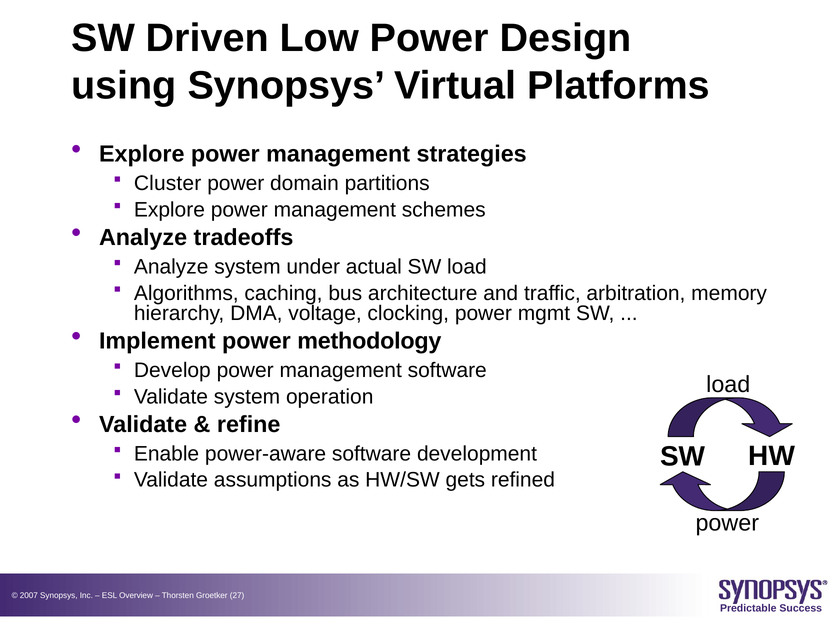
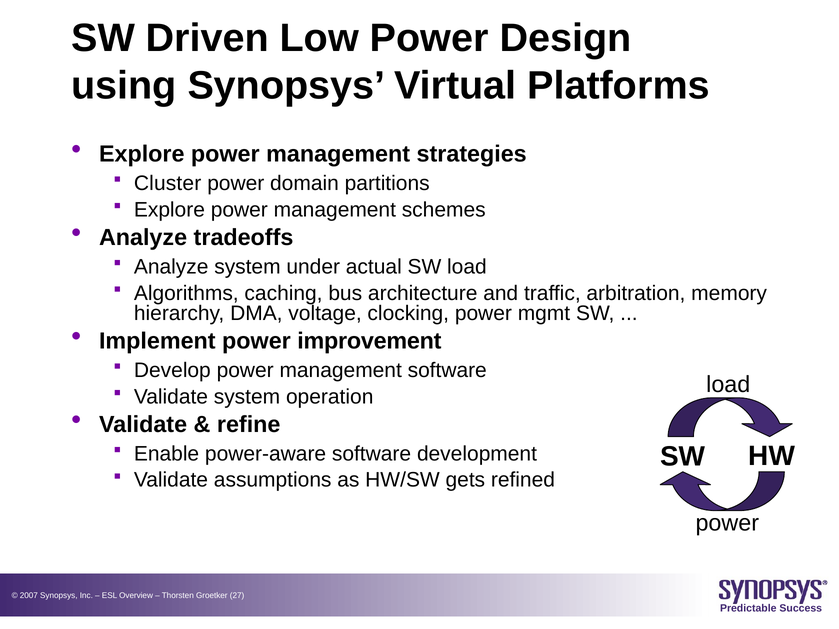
methodology: methodology -> improvement
